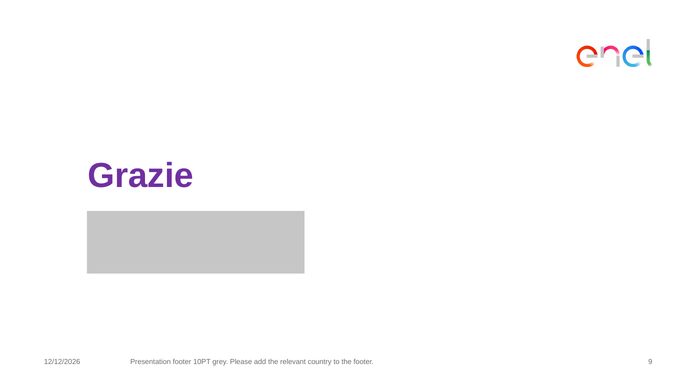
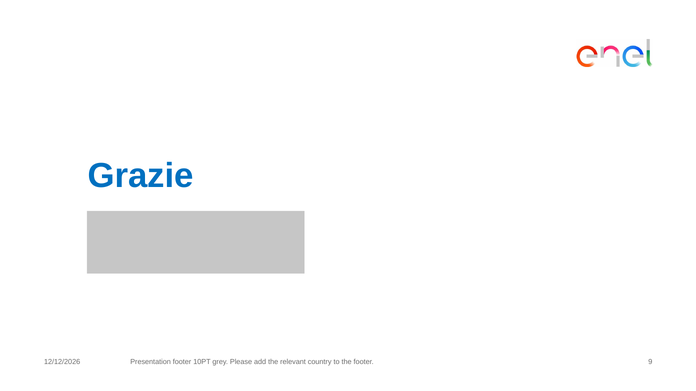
Grazie colour: purple -> blue
